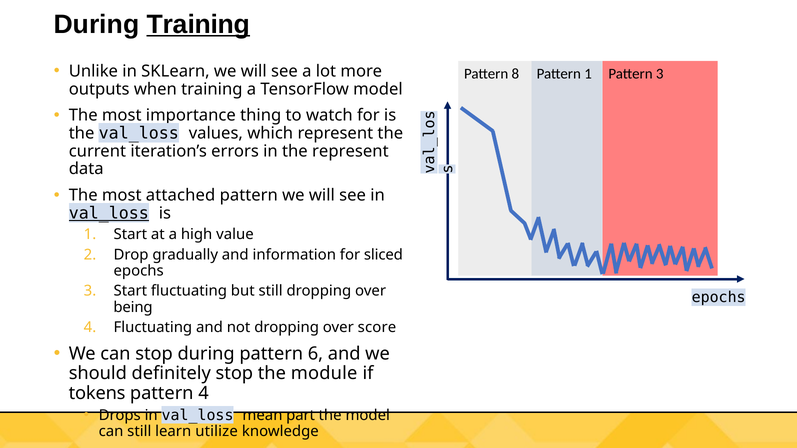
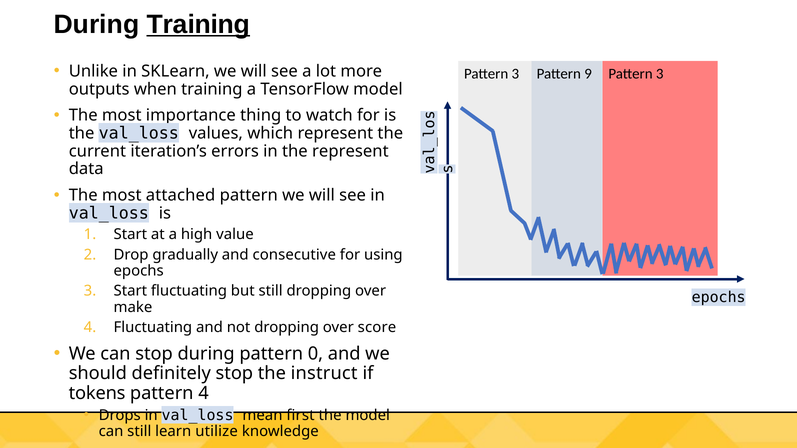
8 at (515, 74): 8 -> 3
Pattern 1: 1 -> 9
val_loss at (109, 213) underline: present -> none
information: information -> consecutive
sliced: sliced -> using
being: being -> make
6: 6 -> 0
module: module -> instruct
part: part -> first
